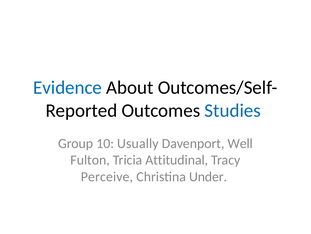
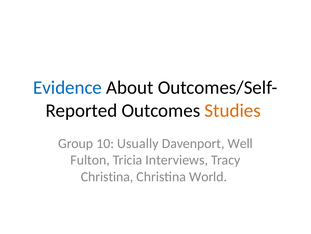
Studies colour: blue -> orange
Attitudinal: Attitudinal -> Interviews
Perceive at (107, 176): Perceive -> Christina
Under: Under -> World
